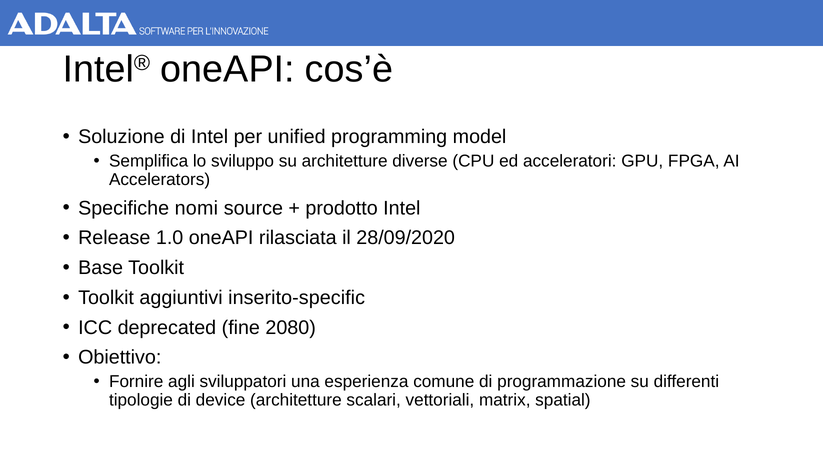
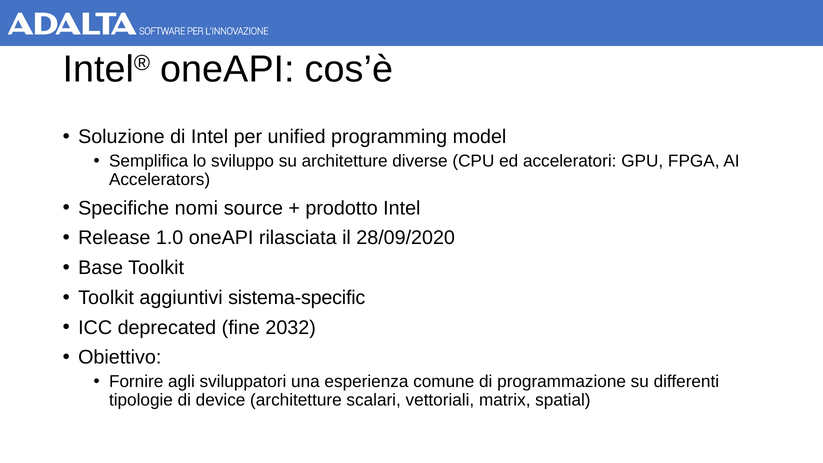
inserito-specific: inserito-specific -> sistema-specific
2080: 2080 -> 2032
